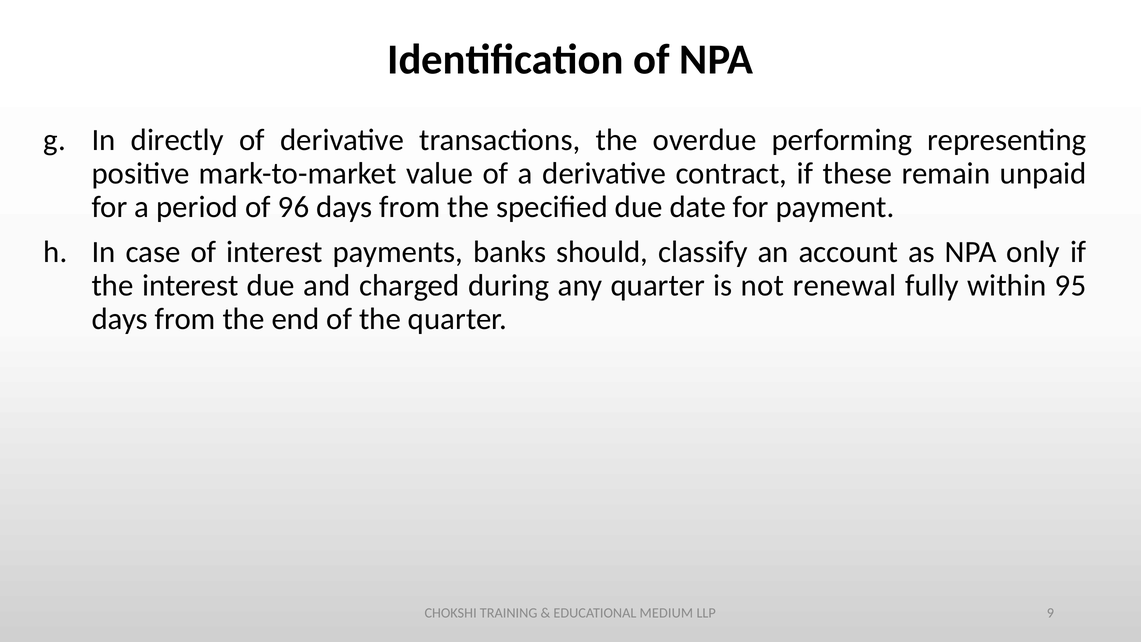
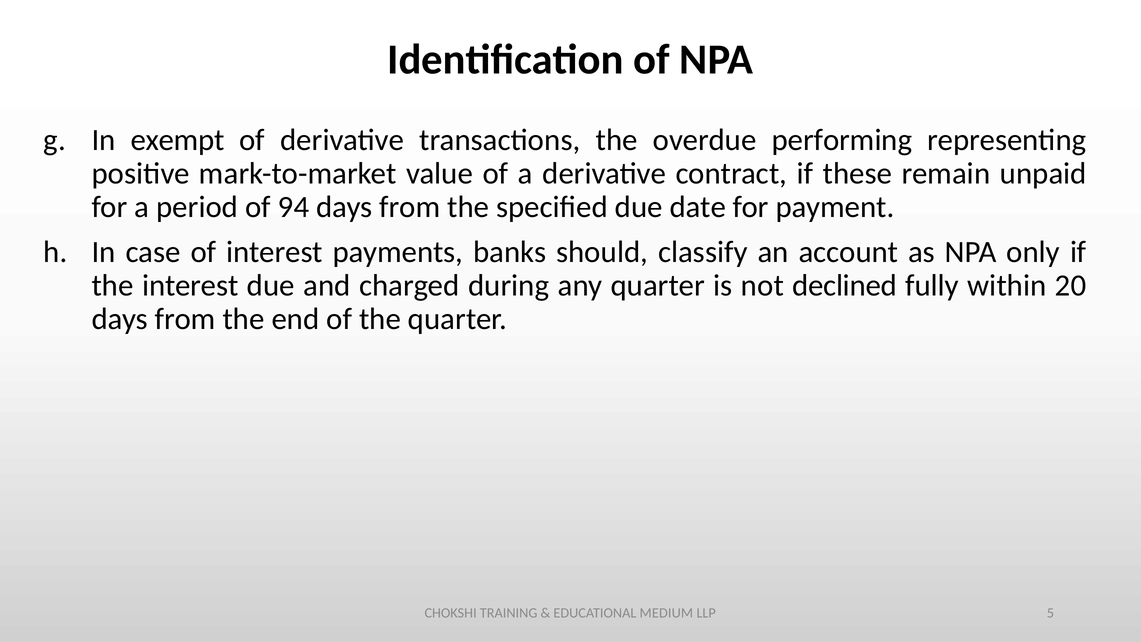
directly: directly -> exempt
96: 96 -> 94
renewal: renewal -> declined
95: 95 -> 20
9: 9 -> 5
